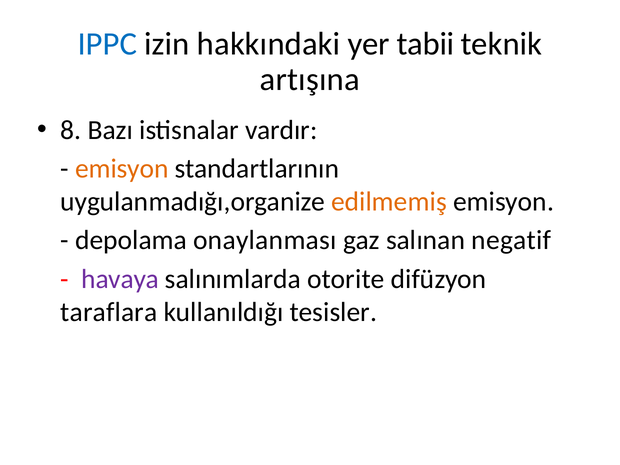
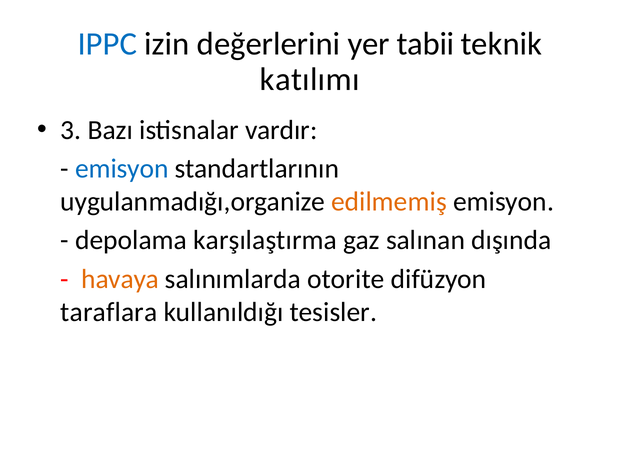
hakkındaki: hakkındaki -> değerlerini
artışına: artışına -> katılımı
8: 8 -> 3
emisyon at (122, 169) colour: orange -> blue
onaylanması: onaylanması -> karşılaştırma
negatif: negatif -> dışında
havaya colour: purple -> orange
